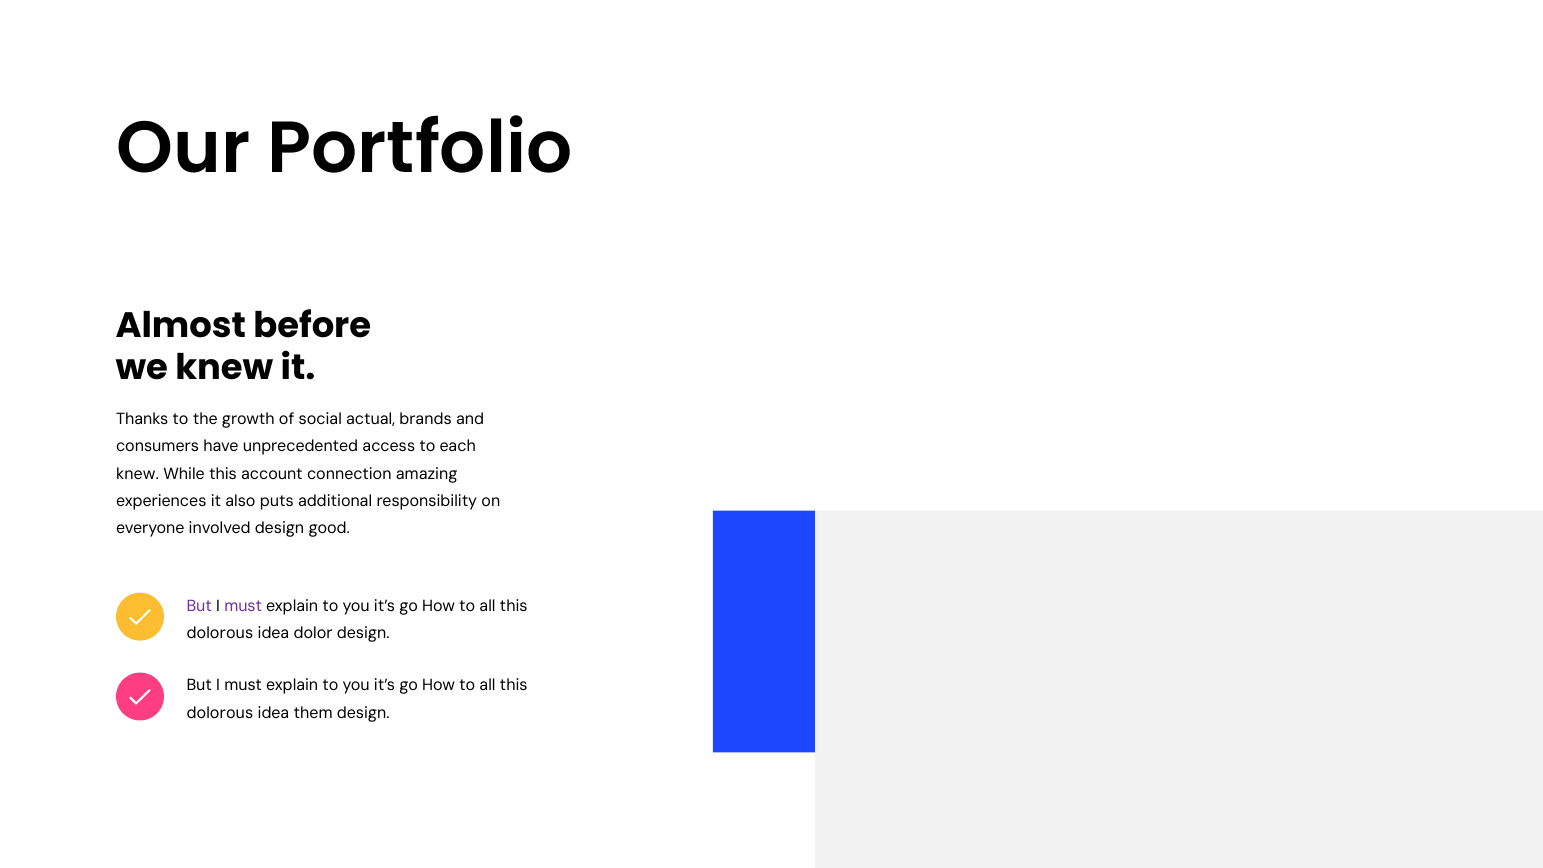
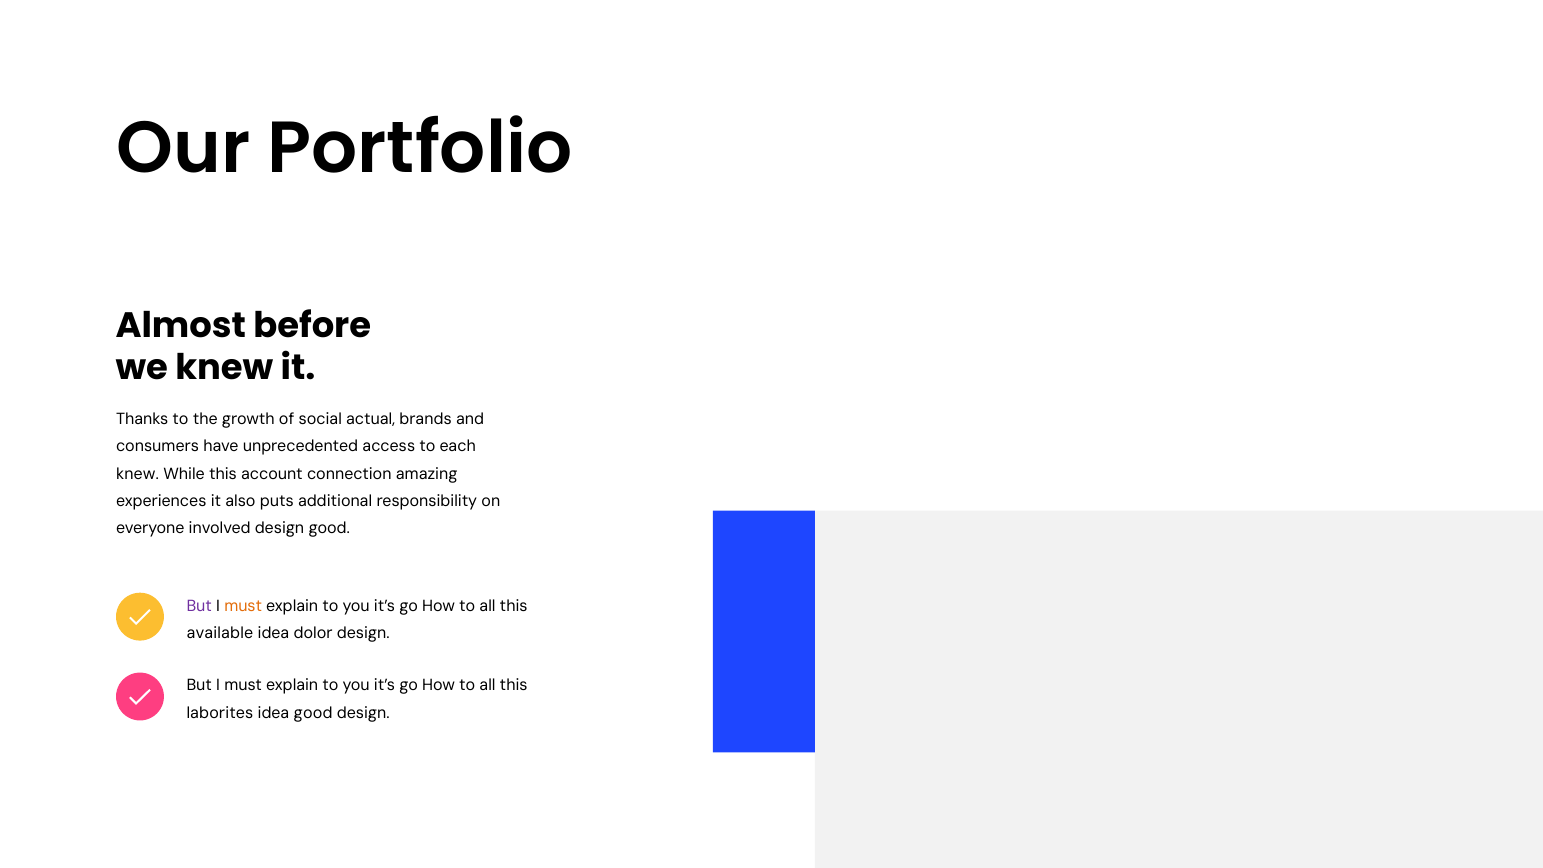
must at (243, 606) colour: purple -> orange
dolorous at (220, 633): dolorous -> available
dolorous at (220, 713): dolorous -> laborites
idea them: them -> good
